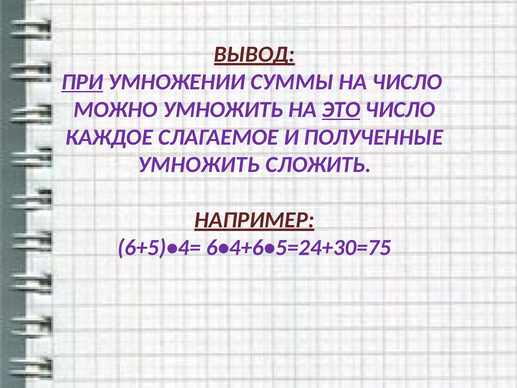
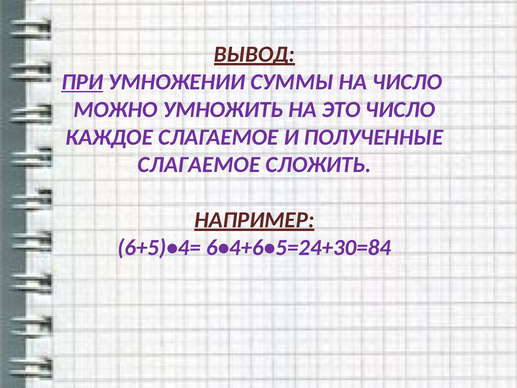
ЭТО underline: present -> none
УМНОЖИТЬ at (199, 165): УМНОЖИТЬ -> СЛАГАЕМОЕ
6•4+6•5=24+30=75: 6•4+6•5=24+30=75 -> 6•4+6•5=24+30=84
